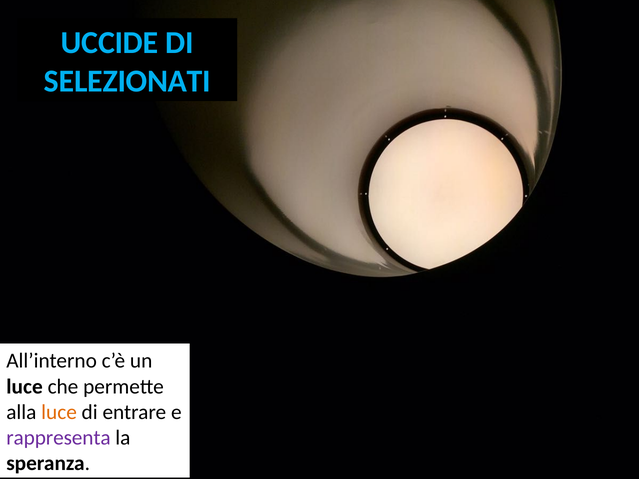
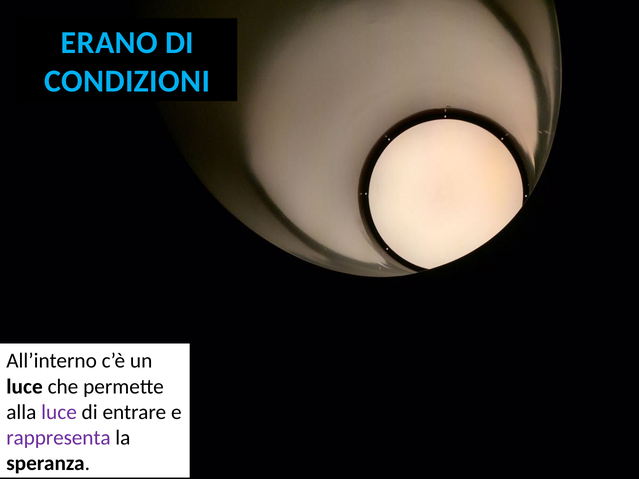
UCCIDE: UCCIDE -> ERANO
SELEZIONATI: SELEZIONATI -> CONDIZIONI
luce at (59, 412) colour: orange -> purple
